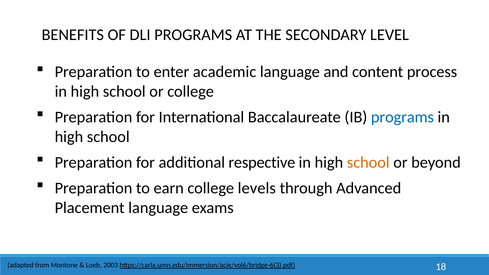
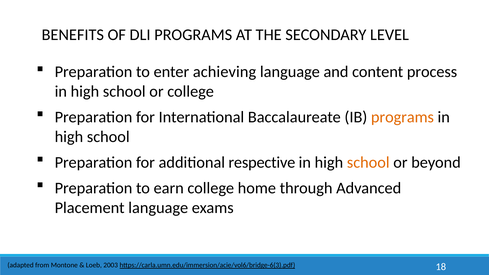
academic: academic -> achieving
programs at (402, 117) colour: blue -> orange
levels: levels -> home
